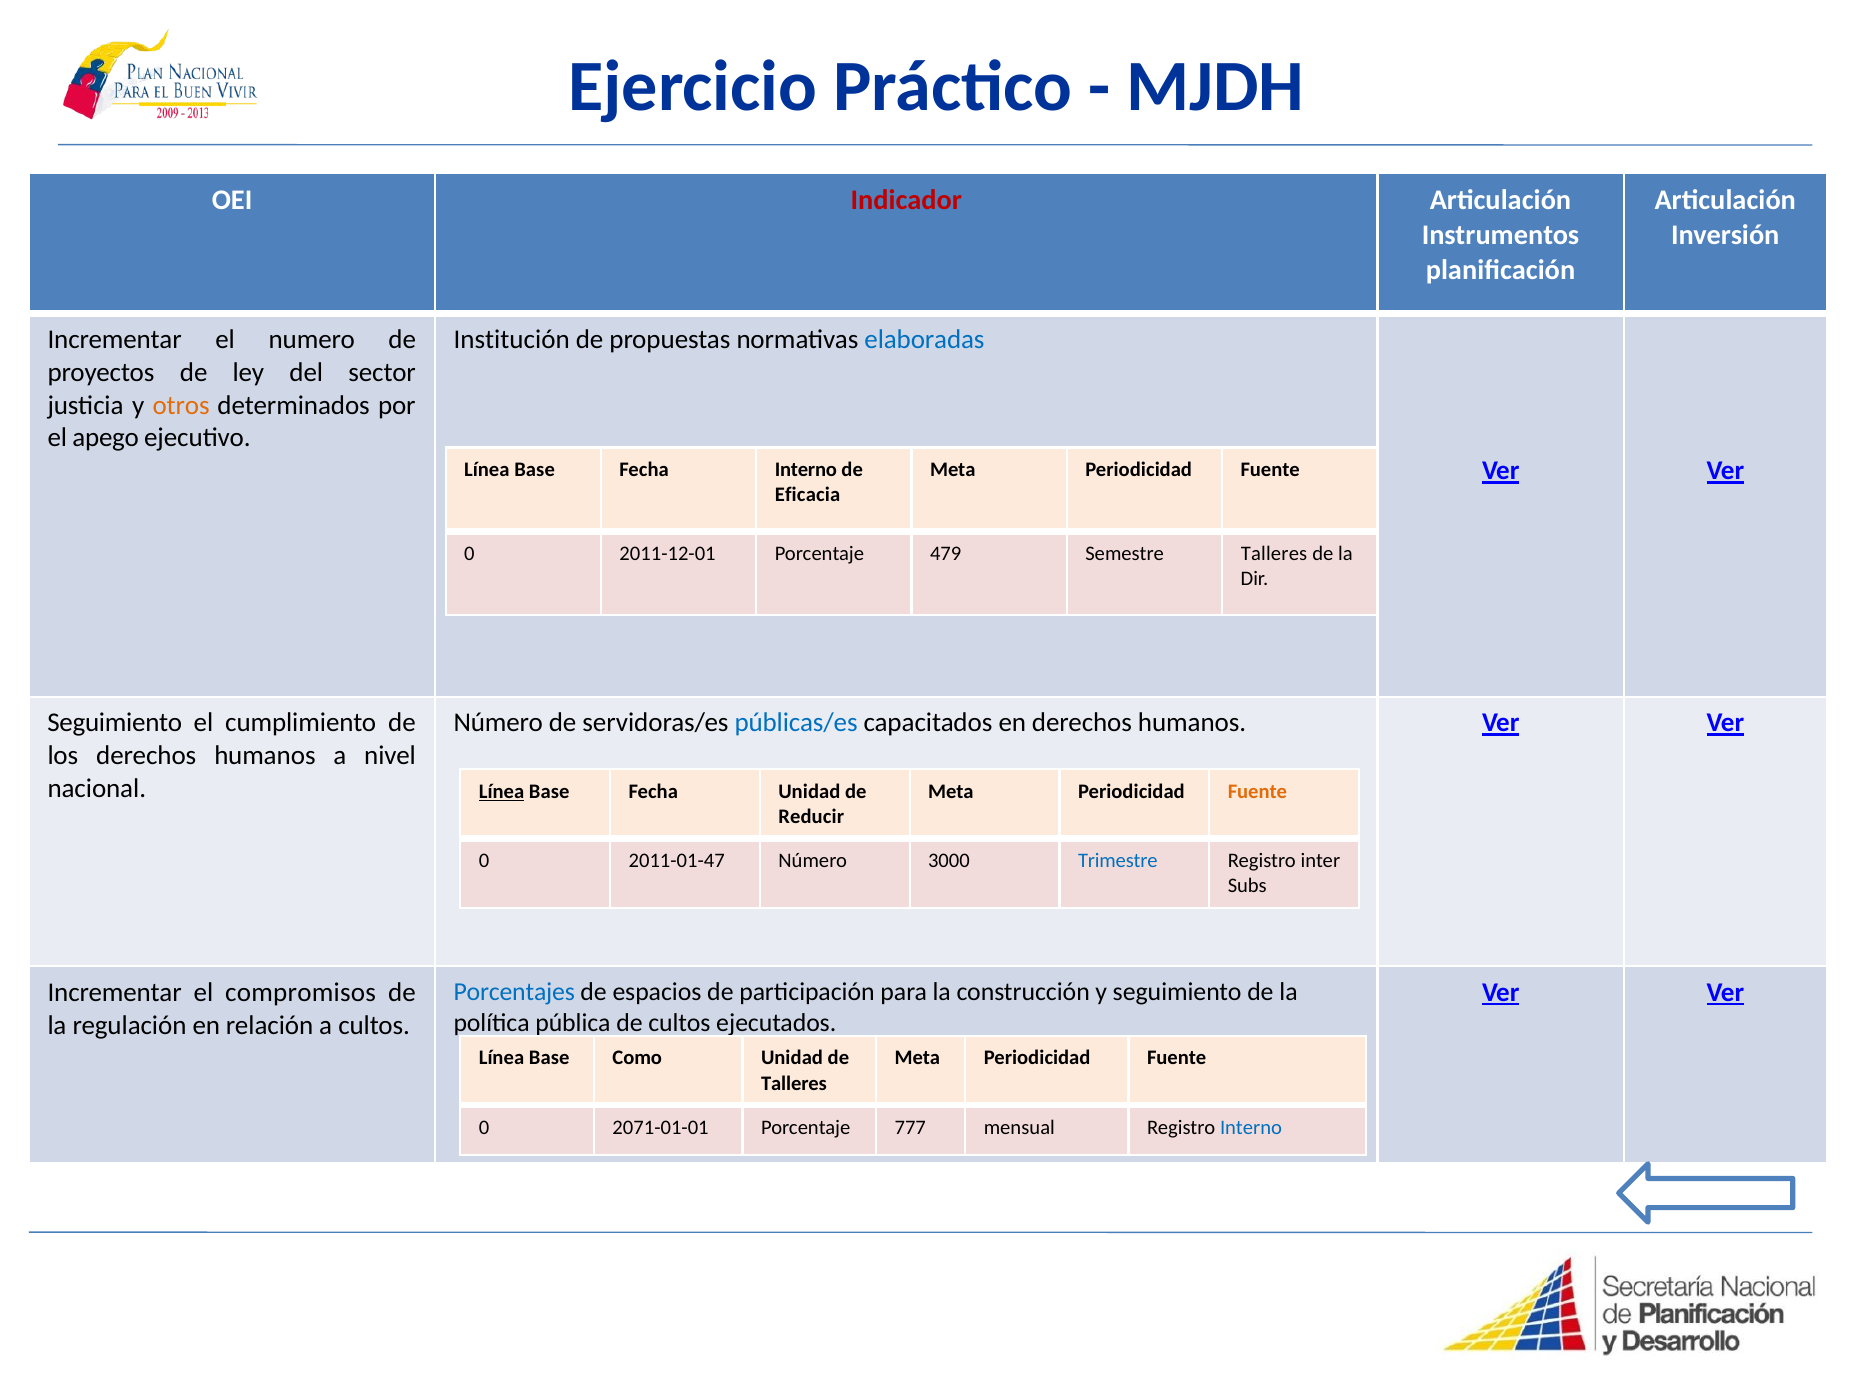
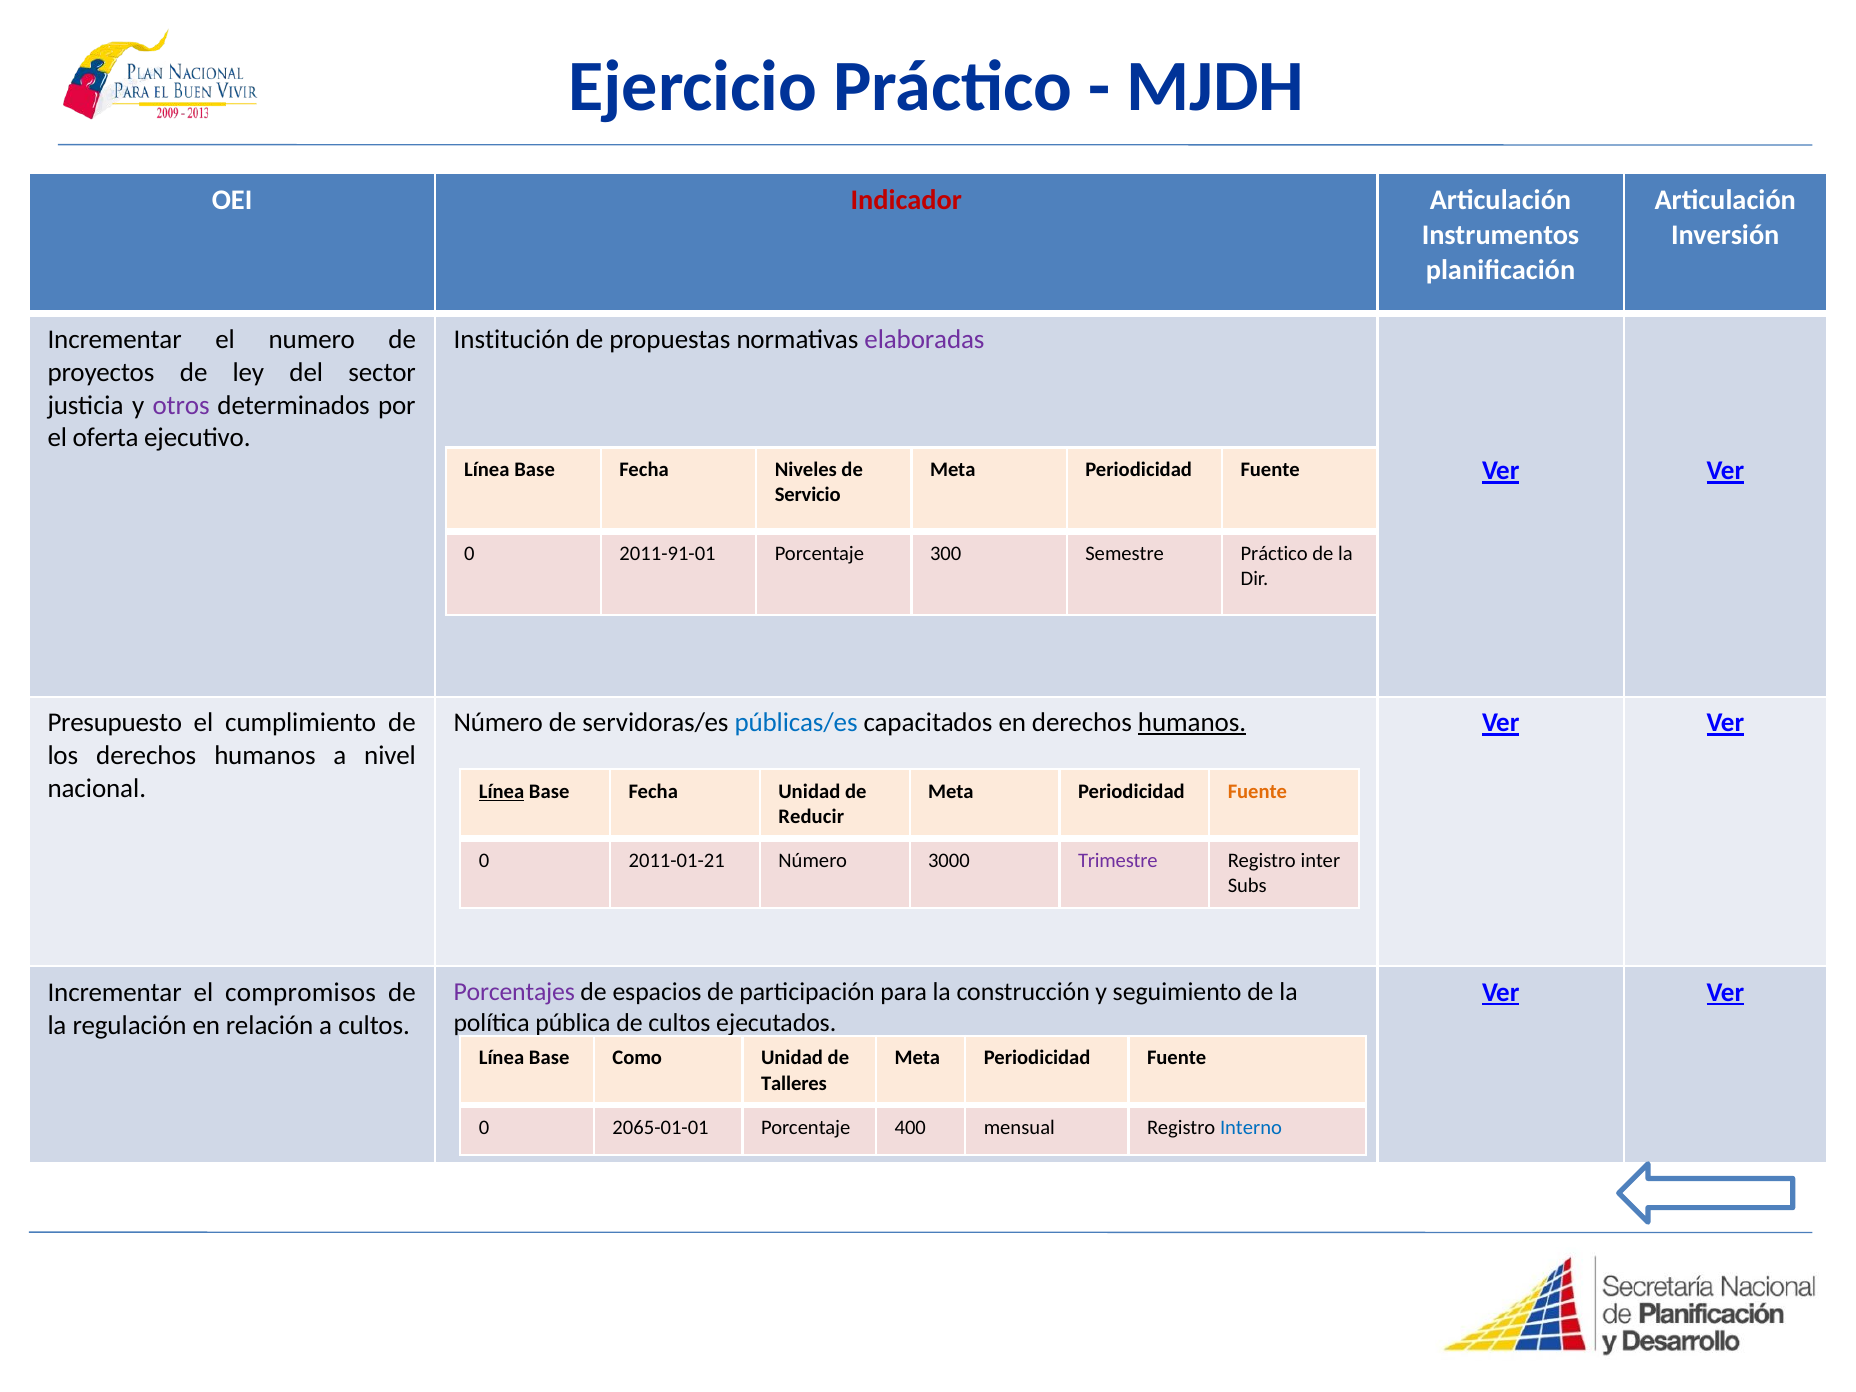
elaboradas colour: blue -> purple
otros colour: orange -> purple
apego: apego -> oferta
Fecha Interno: Interno -> Niveles
Eficacia: Eficacia -> Servicio
2011-12-01: 2011-12-01 -> 2011-91-01
479: 479 -> 300
Semestre Talleres: Talleres -> Práctico
Seguimiento at (115, 723): Seguimiento -> Presupuesto
humanos at (1192, 723) underline: none -> present
2011-01-47: 2011-01-47 -> 2011-01-21
Trimestre colour: blue -> purple
Porcentajes colour: blue -> purple
2071-01-01: 2071-01-01 -> 2065-01-01
777: 777 -> 400
